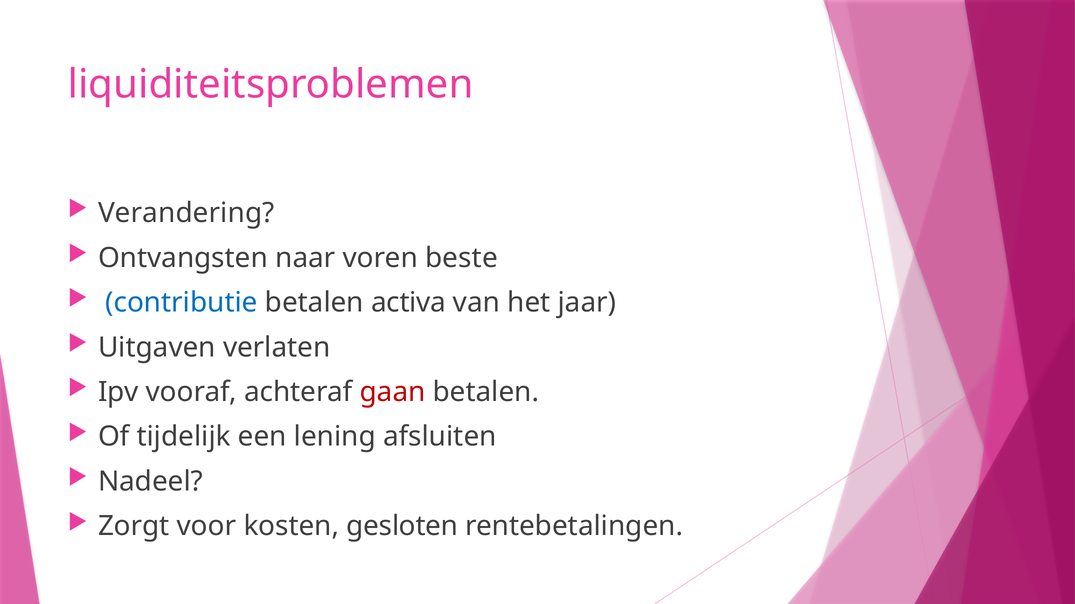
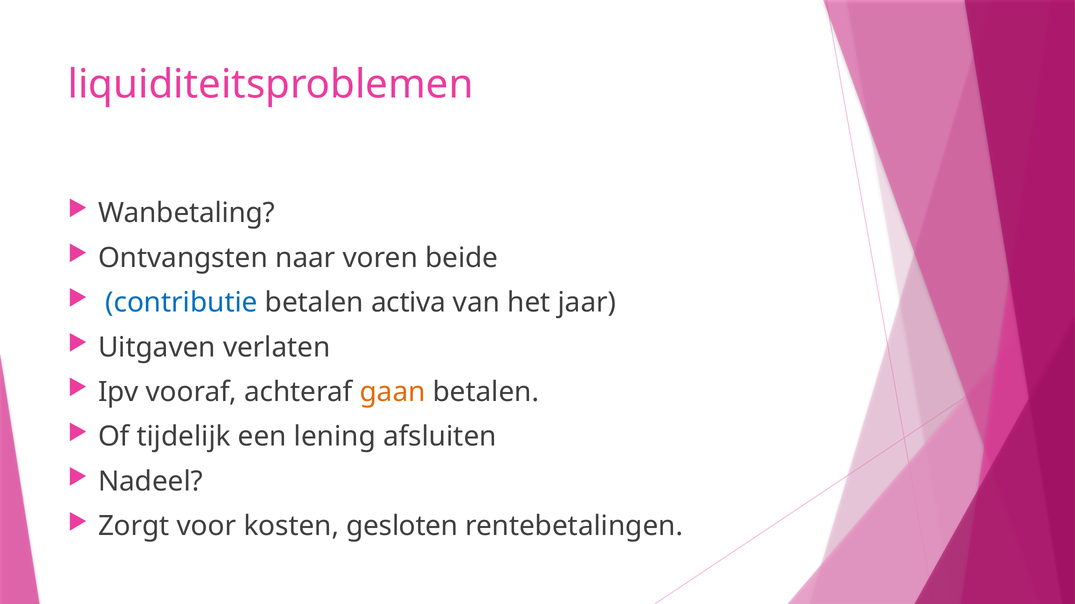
Verandering: Verandering -> Wanbetaling
beste: beste -> beide
gaan colour: red -> orange
